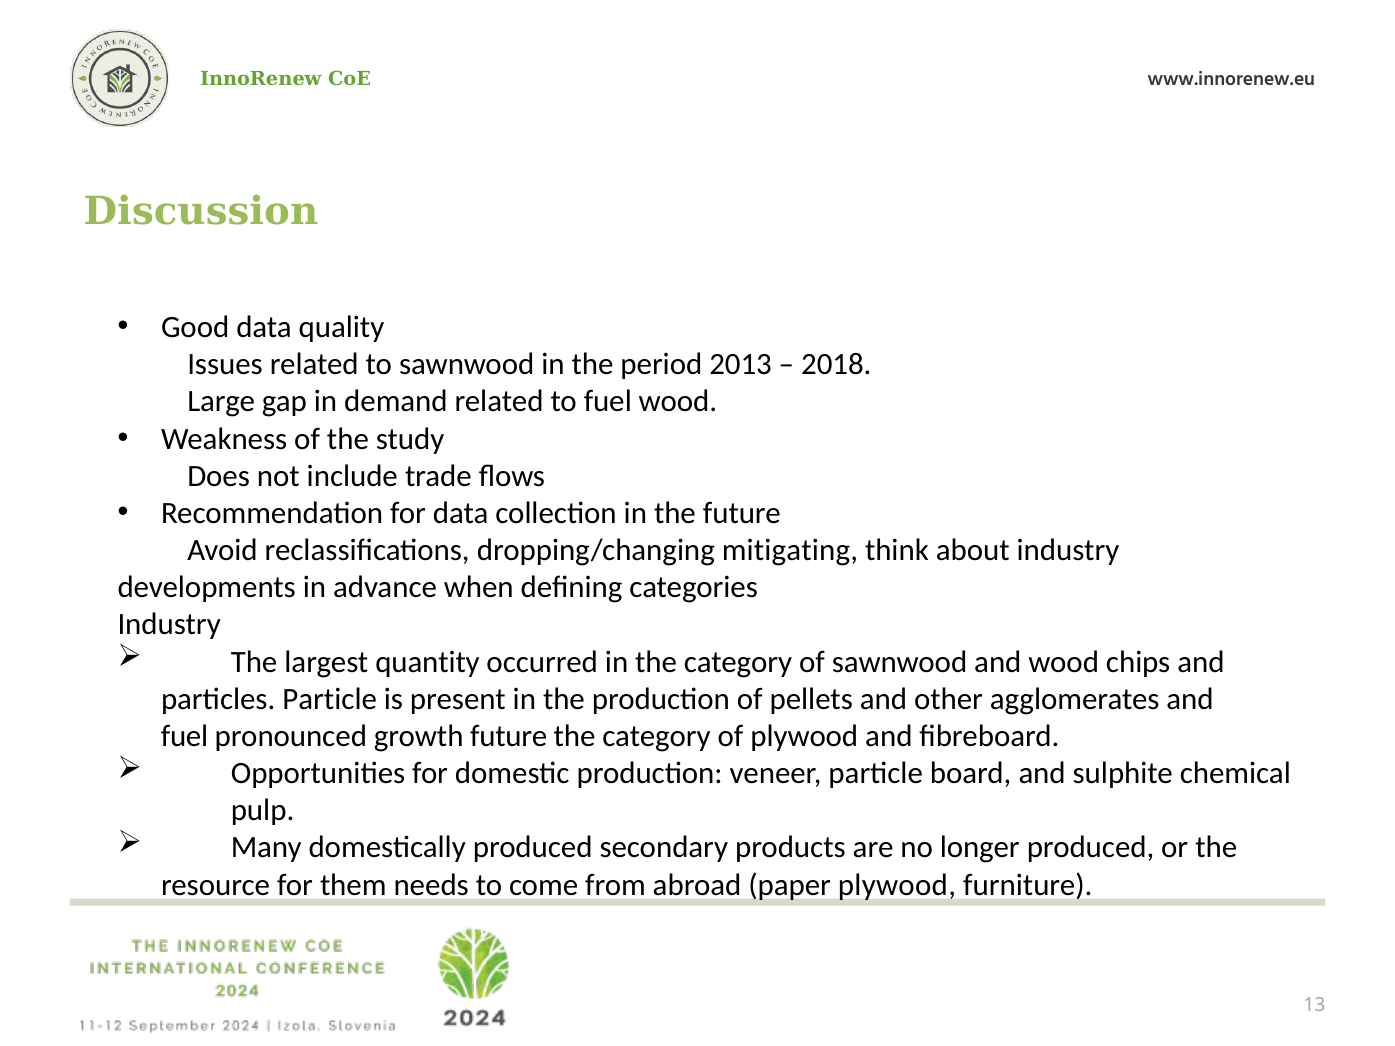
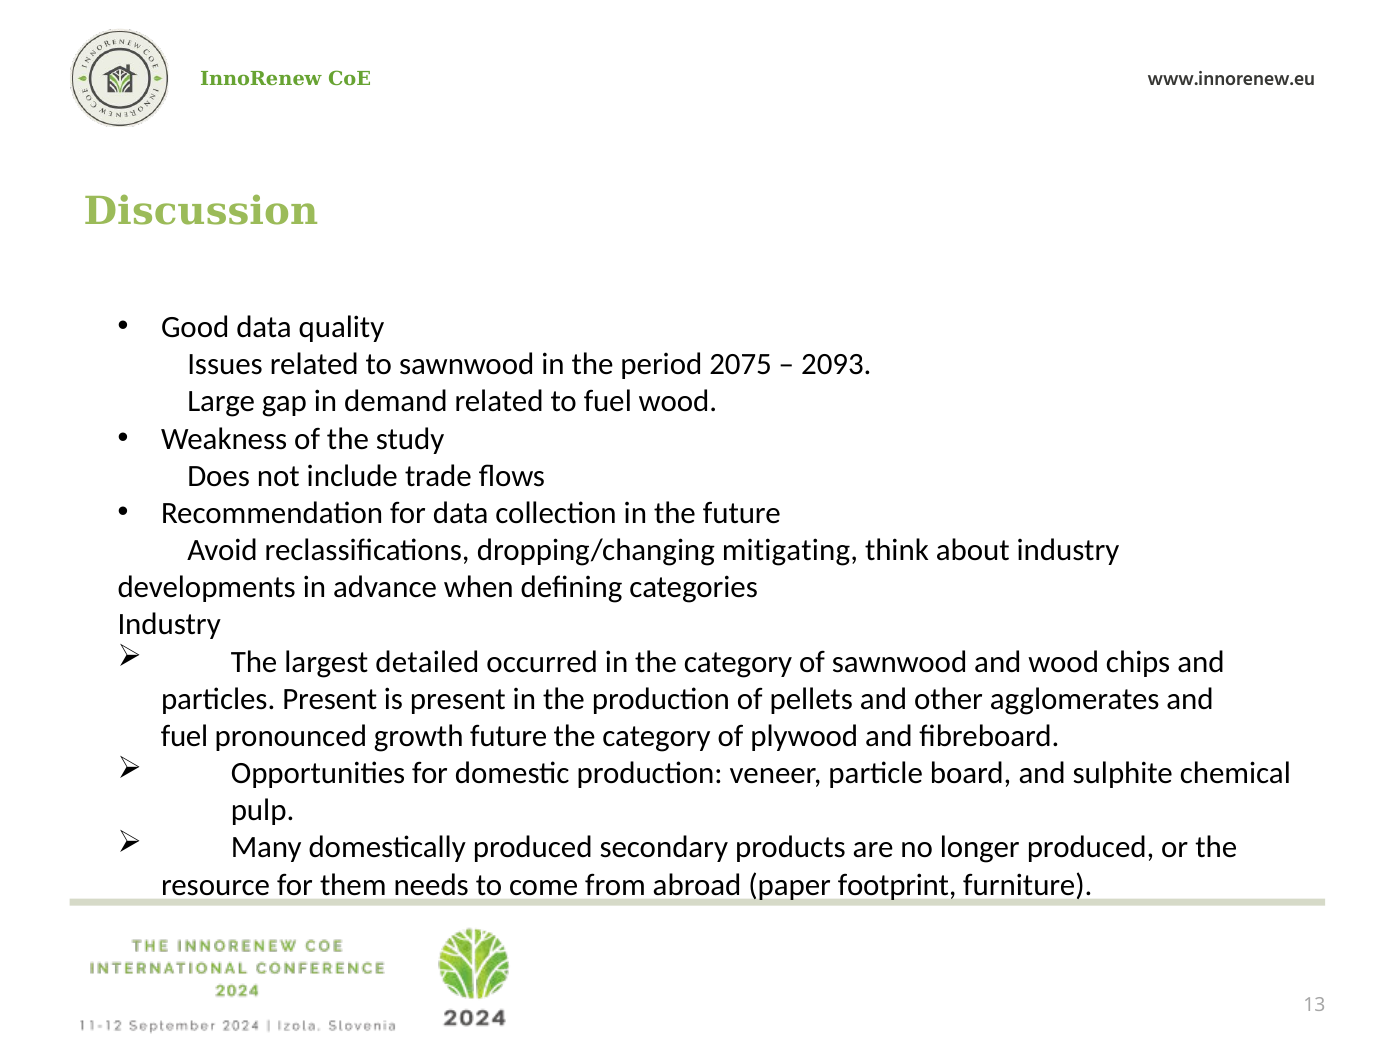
2013: 2013 -> 2075
2018: 2018 -> 2093
quantity: quantity -> detailed
particles Particle: Particle -> Present
paper plywood: plywood -> footprint
